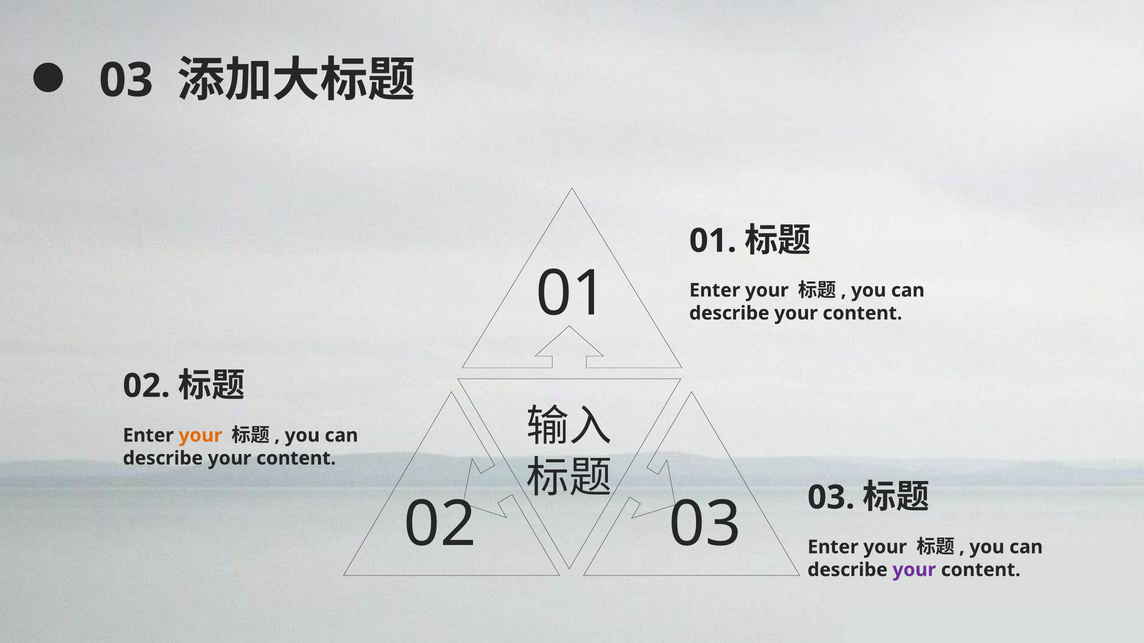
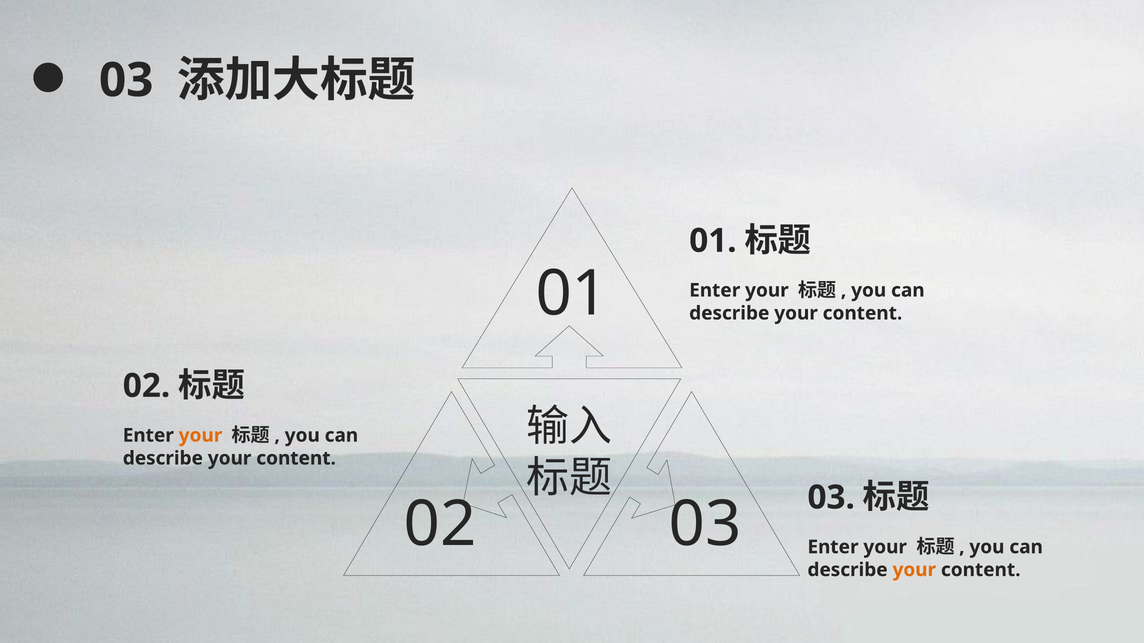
your at (914, 570) colour: purple -> orange
